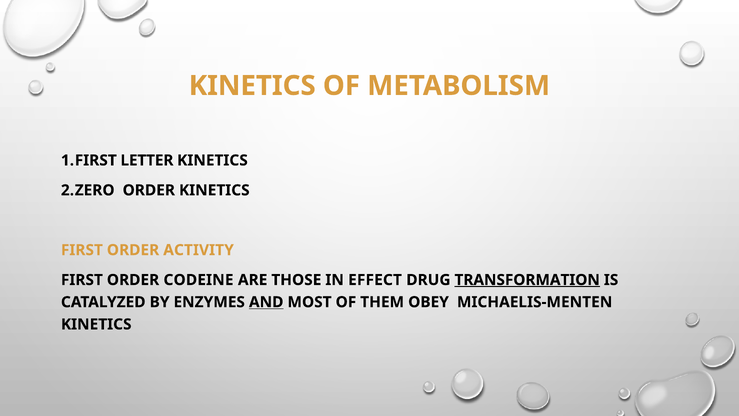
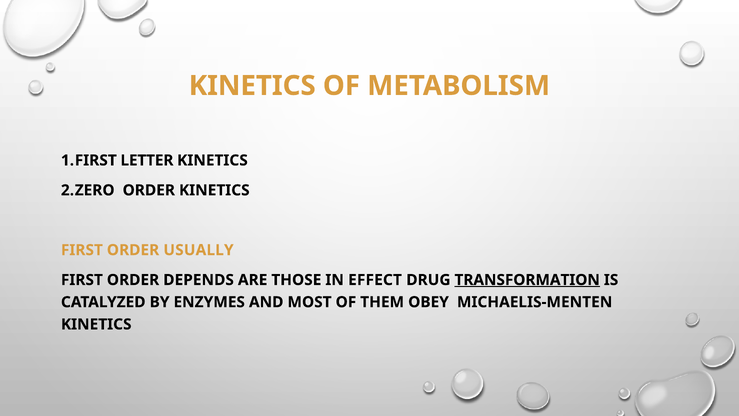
ACTIVITY: ACTIVITY -> USUALLY
CODEINE: CODEINE -> DEPENDS
AND underline: present -> none
